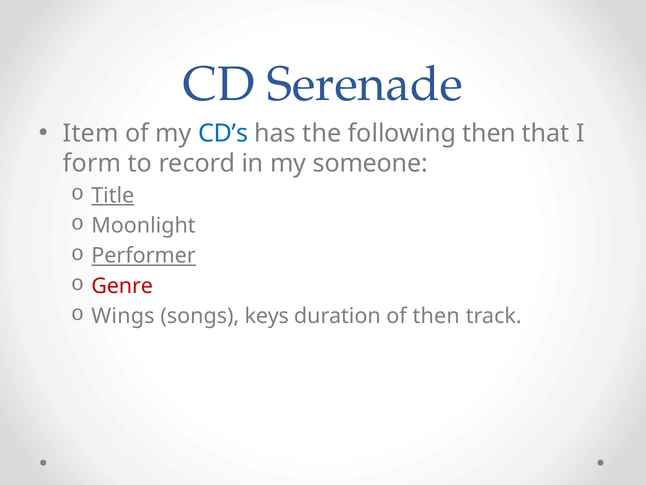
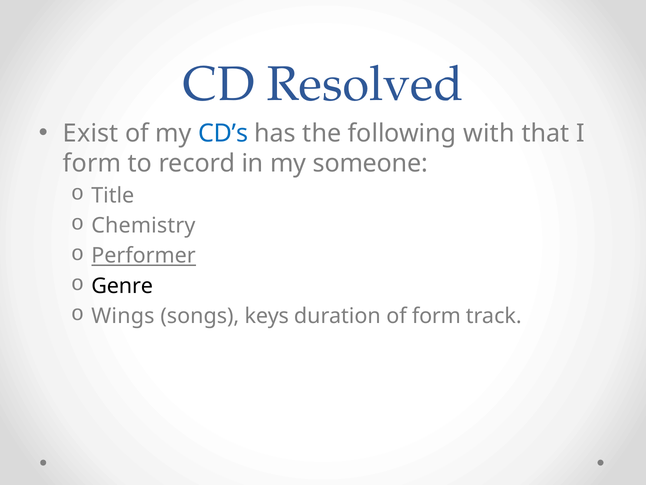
Serenade: Serenade -> Resolved
Item: Item -> Exist
following then: then -> with
Title underline: present -> none
Moonlight: Moonlight -> Chemistry
Genre colour: red -> black
of then: then -> form
